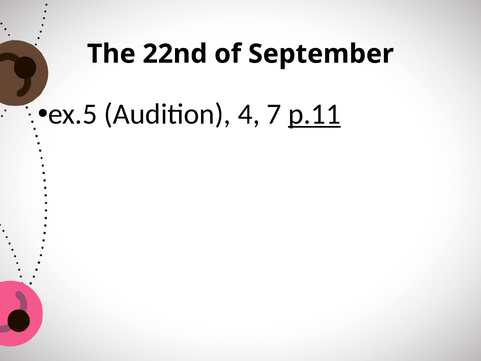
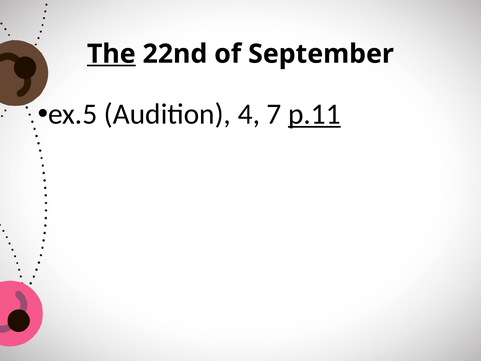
The underline: none -> present
